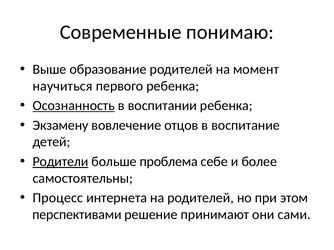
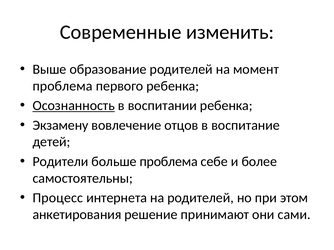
понимаю: понимаю -> изменить
научиться at (63, 86): научиться -> проблема
Родители underline: present -> none
перспективами: перспективами -> анкетирования
